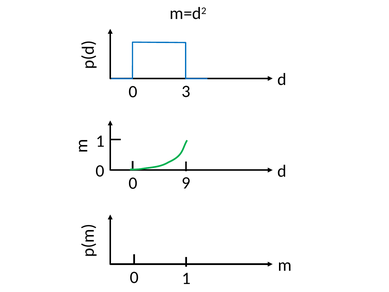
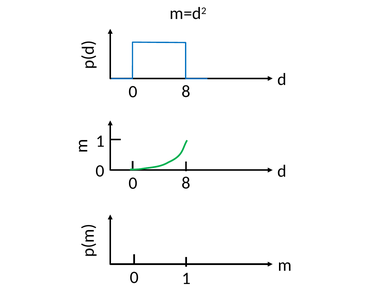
3 at (186, 91): 3 -> 8
9 at (186, 183): 9 -> 8
